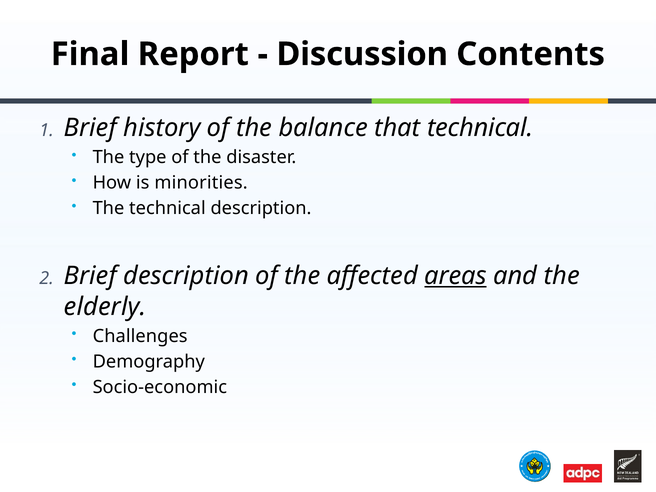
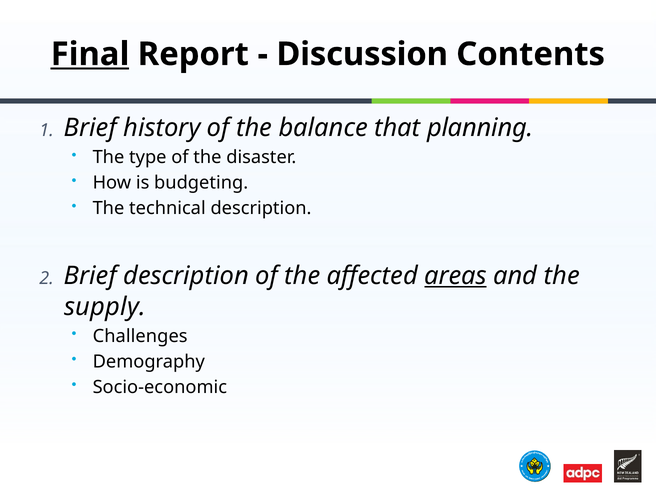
Final underline: none -> present
that technical: technical -> planning
minorities: minorities -> budgeting
elderly: elderly -> supply
